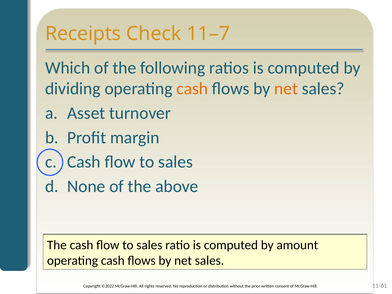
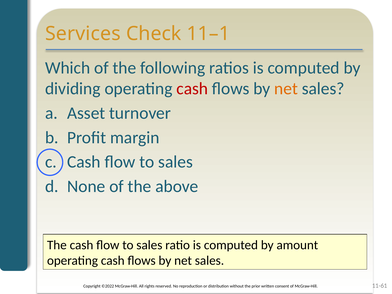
Receipts: Receipts -> Services
11–7: 11–7 -> 11–1
cash at (192, 89) colour: orange -> red
